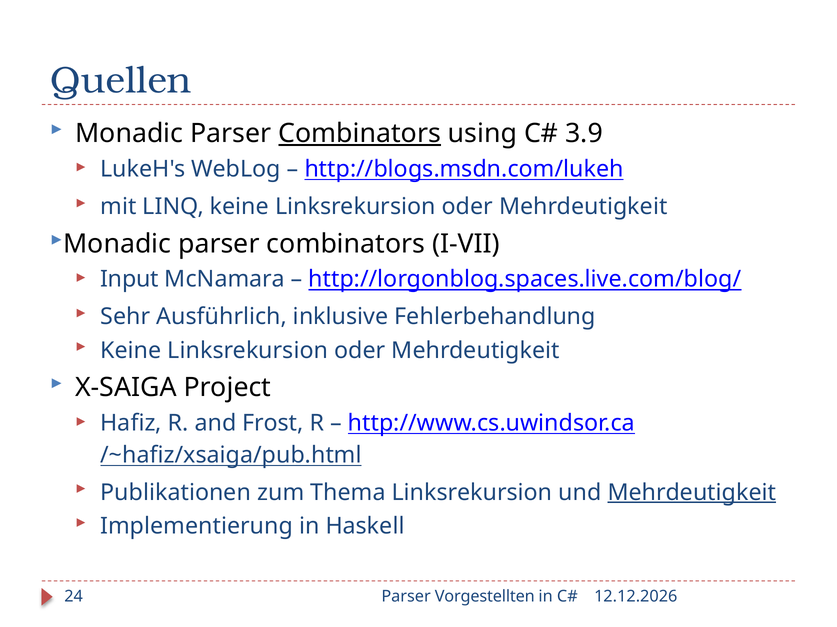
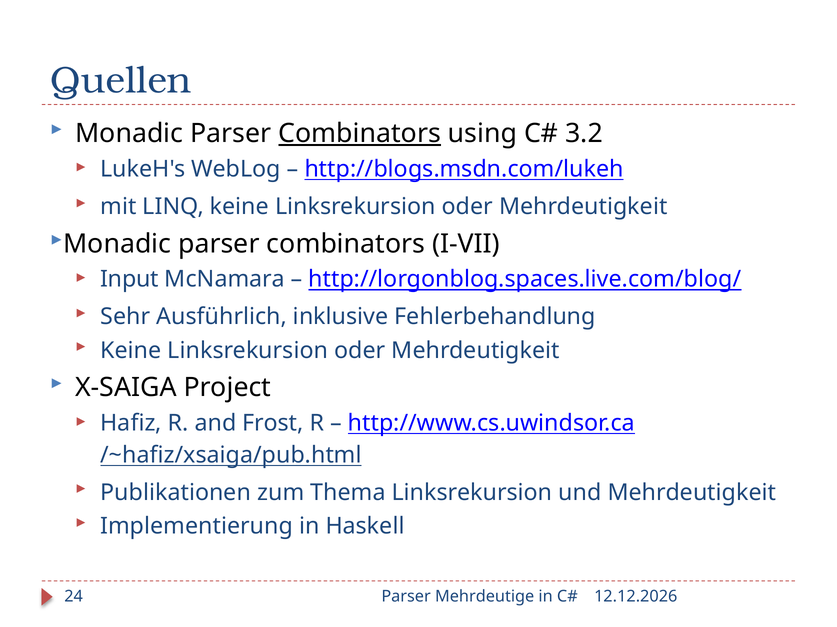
3.9: 3.9 -> 3.2
Mehrdeutigkeit at (692, 493) underline: present -> none
Vorgestellten: Vorgestellten -> Mehrdeutige
